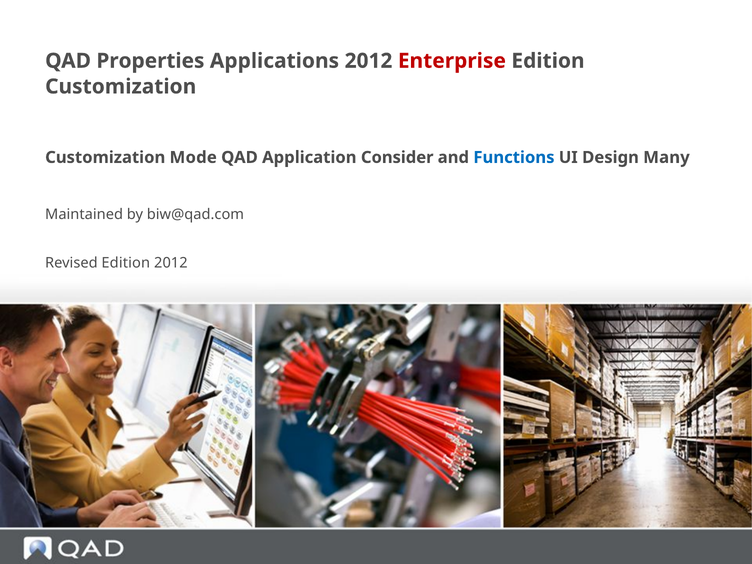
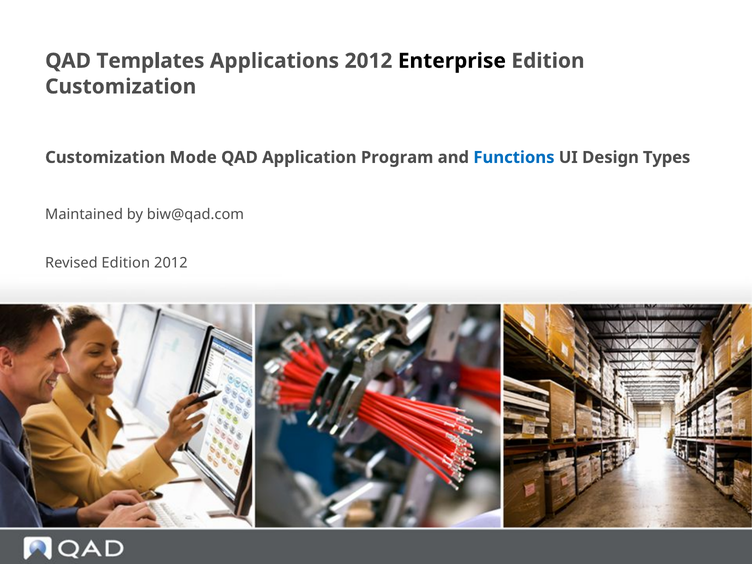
Properties: Properties -> Templates
Enterprise colour: red -> black
Consider: Consider -> Program
Many: Many -> Types
